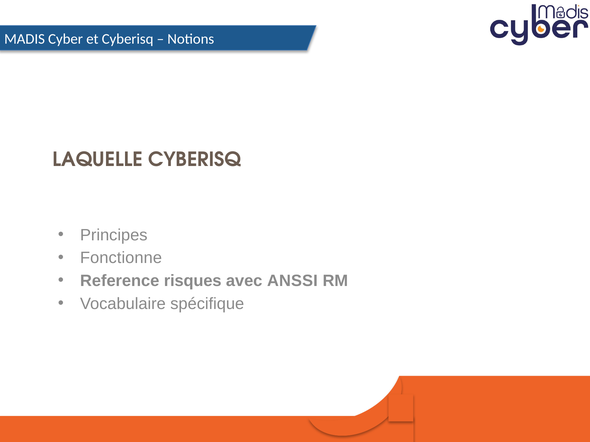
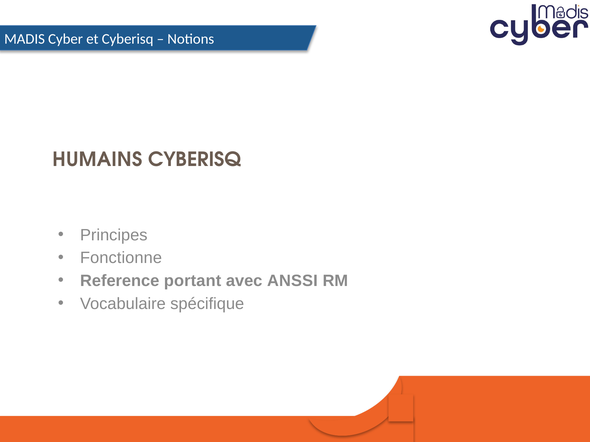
LAQUELLE: LAQUELLE -> HUMAINS
risques: risques -> portant
